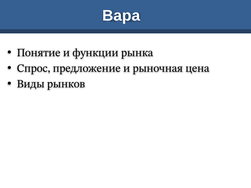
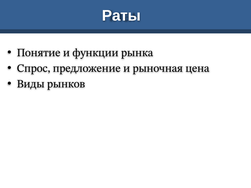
Вара: Вара -> Раты
